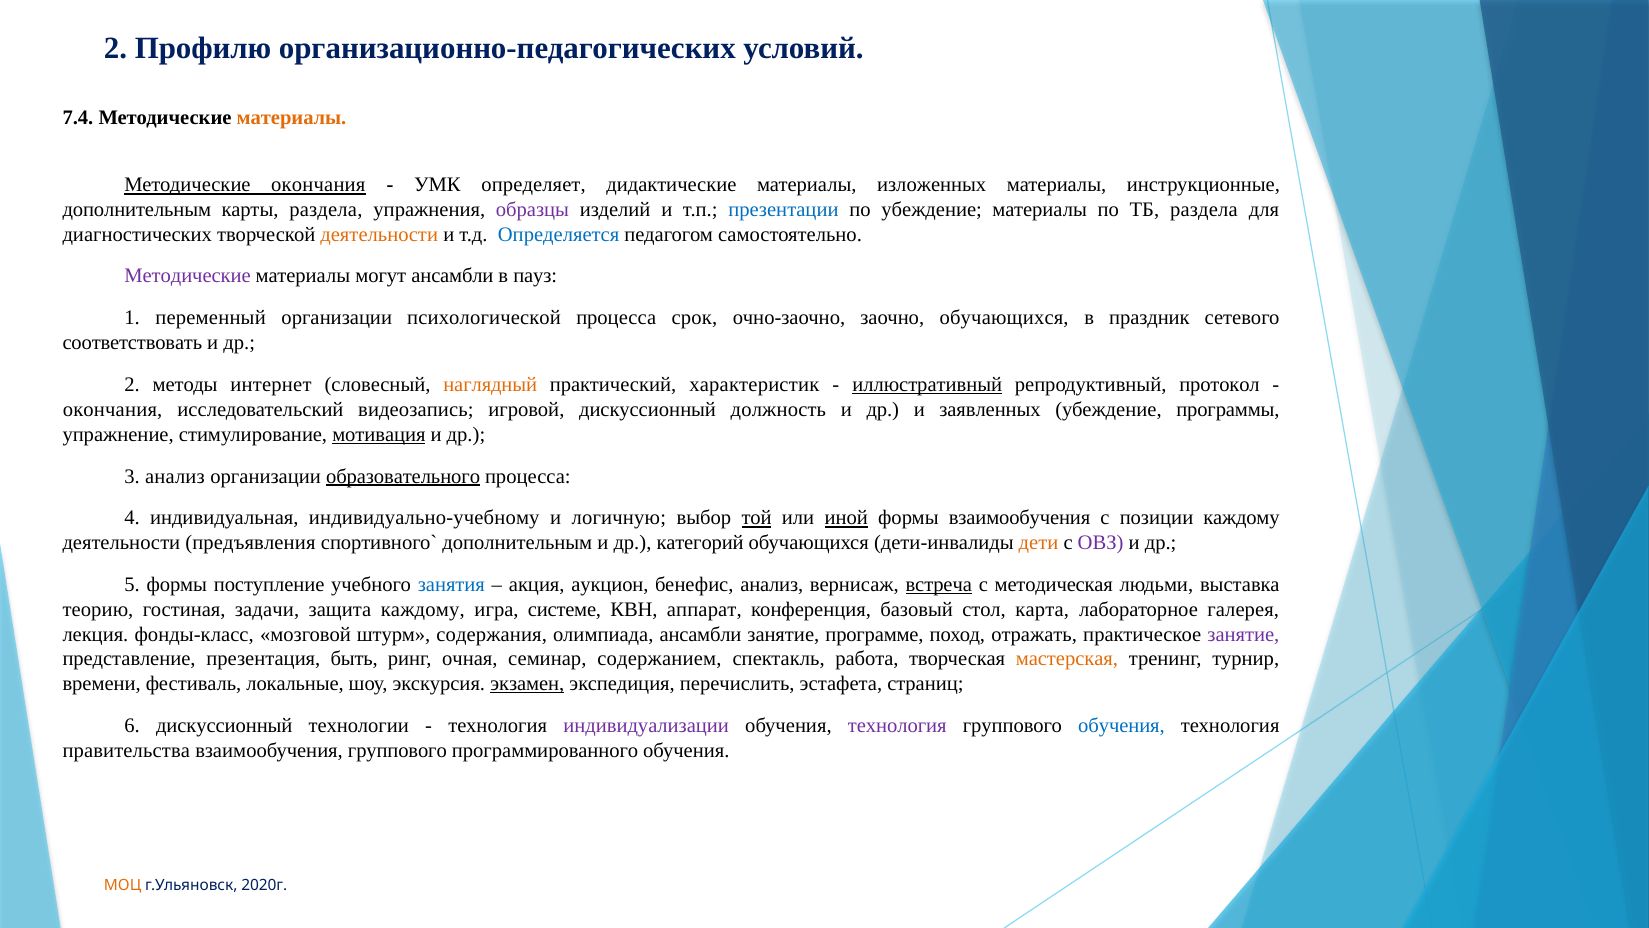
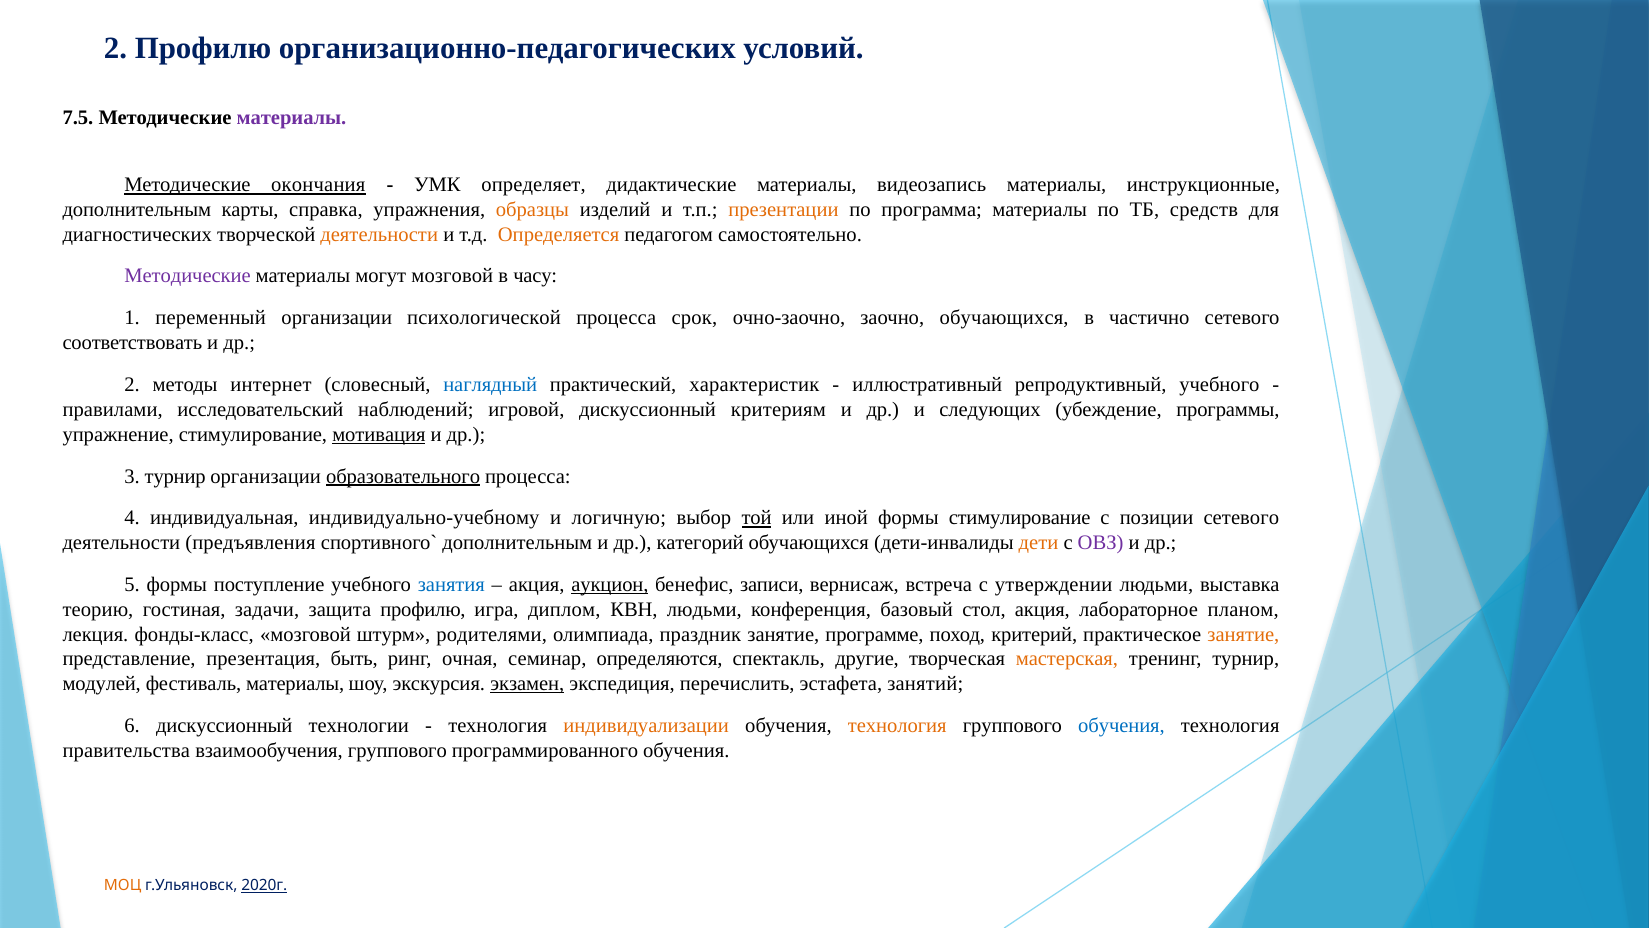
7.4: 7.4 -> 7.5
материалы at (291, 118) colour: orange -> purple
изложенных: изложенных -> видеозапись
карты раздела: раздела -> справка
образцы colour: purple -> orange
презентации colour: blue -> orange
по убеждение: убеждение -> программа
ТБ раздела: раздела -> средств
Определяется colour: blue -> orange
могут ансамбли: ансамбли -> мозговой
пауз: пауз -> часу
праздник: праздник -> частично
наглядный colour: orange -> blue
иллюстративный underline: present -> none
репродуктивный протокол: протокол -> учебного
окончания at (113, 409): окончания -> правилами
видеозапись: видеозапись -> наблюдений
должность: должность -> критериям
заявленных: заявленных -> следующих
3 анализ: анализ -> турнир
иной underline: present -> none
формы взаимообучения: взаимообучения -> стимулирование
позиции каждому: каждому -> сетевого
аукцион underline: none -> present
бенефис анализ: анализ -> записи
встреча underline: present -> none
методическая: методическая -> утверждении
защита каждому: каждому -> профилю
системе: системе -> диплом
КВН аппарат: аппарат -> людьми
стол карта: карта -> акция
галерея: галерея -> планом
содержания: содержания -> родителями
олимпиада ансамбли: ансамбли -> праздник
отражать: отражать -> критерий
занятие at (1243, 634) colour: purple -> orange
содержанием: содержанием -> определяются
работа: работа -> другие
времени: времени -> модулей
фестиваль локальные: локальные -> материалы
страниц: страниц -> занятий
индивидуализации colour: purple -> orange
технология at (897, 725) colour: purple -> orange
2020г underline: none -> present
